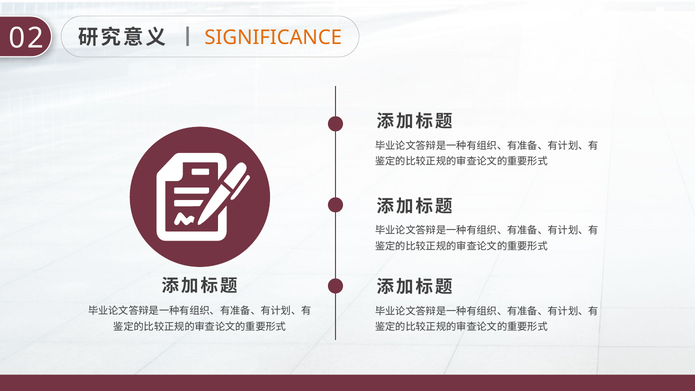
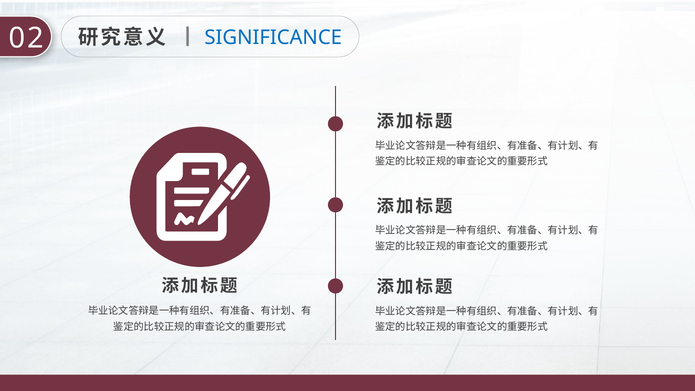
SIGNIFICANCE colour: orange -> blue
